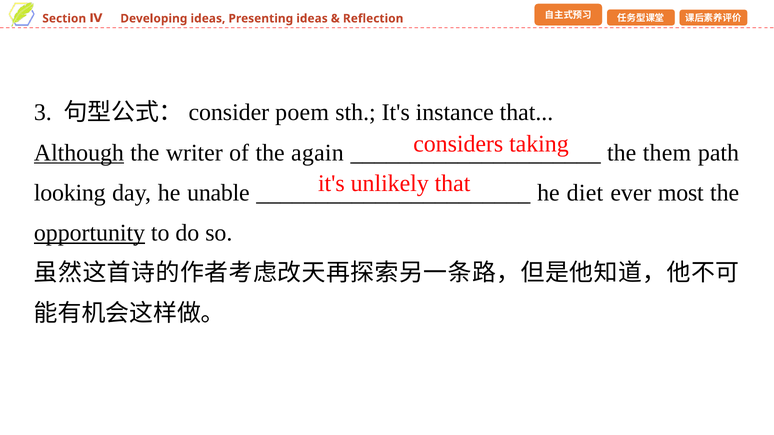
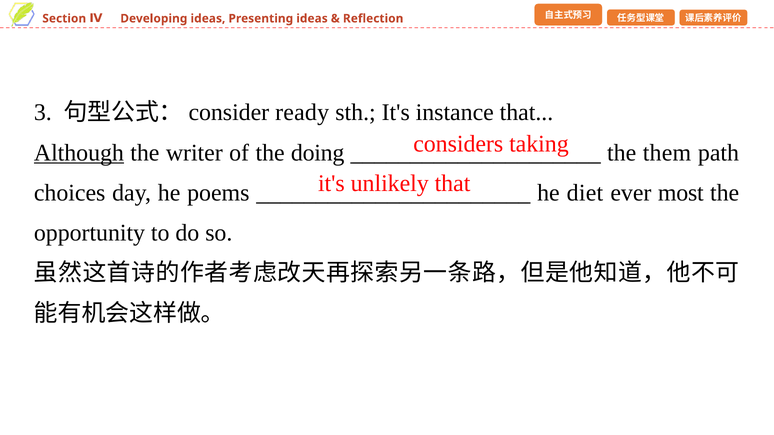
poem: poem -> ready
again: again -> doing
looking: looking -> choices
unable: unable -> poems
opportunity underline: present -> none
